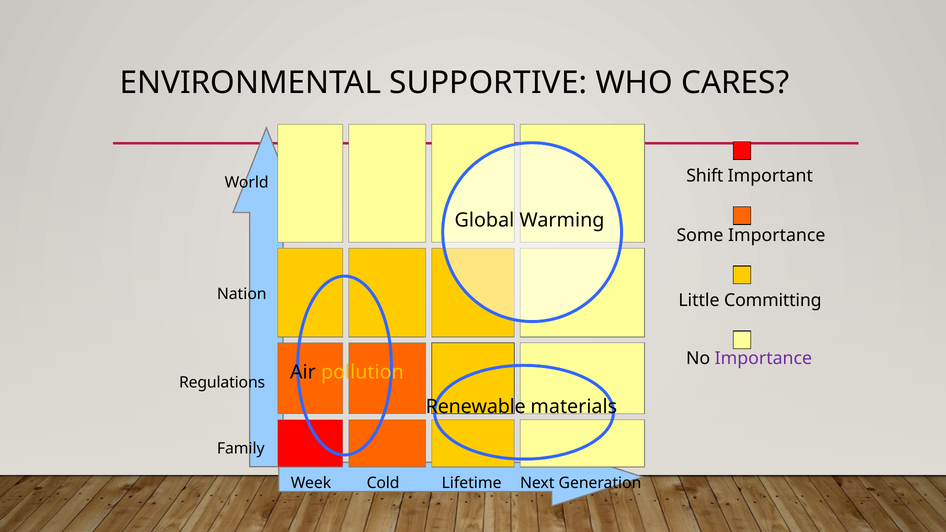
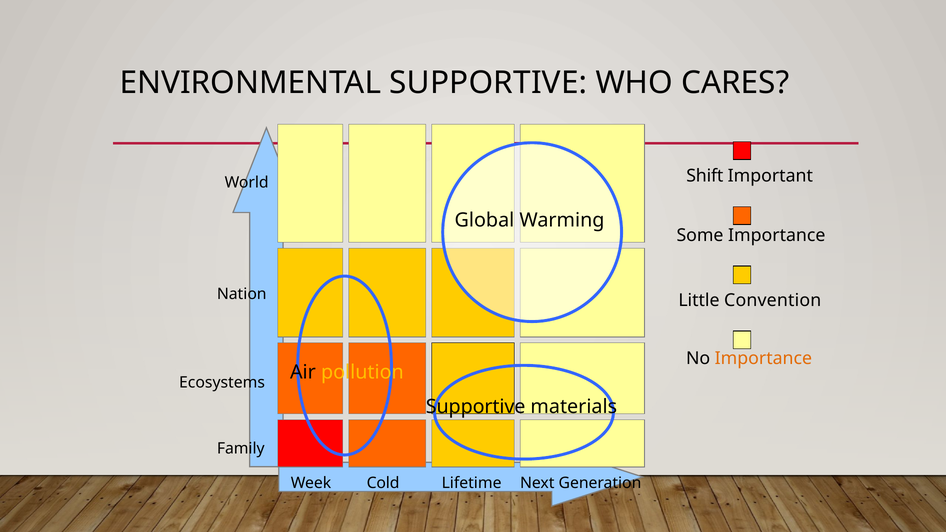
Committing: Committing -> Convention
Importance at (763, 358) colour: purple -> orange
Regulations: Regulations -> Ecosystems
Renewable at (476, 407): Renewable -> Supportive
